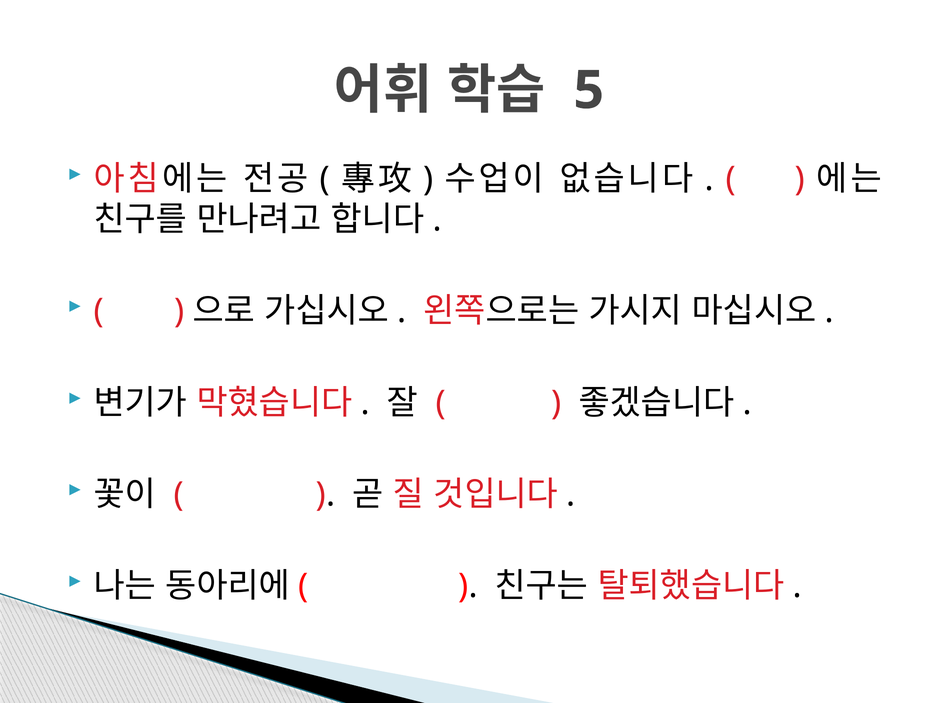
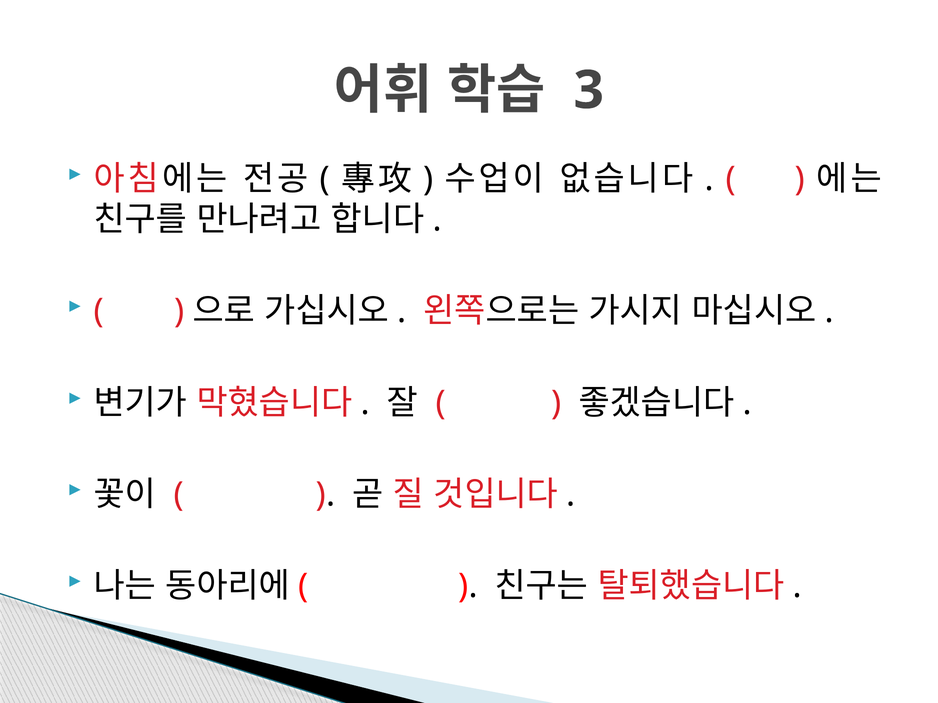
5: 5 -> 3
